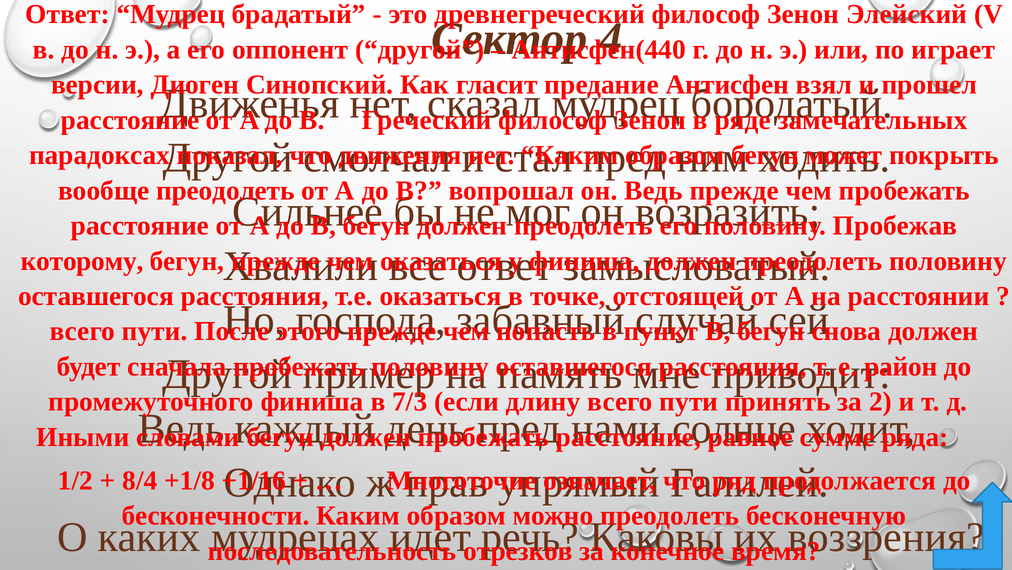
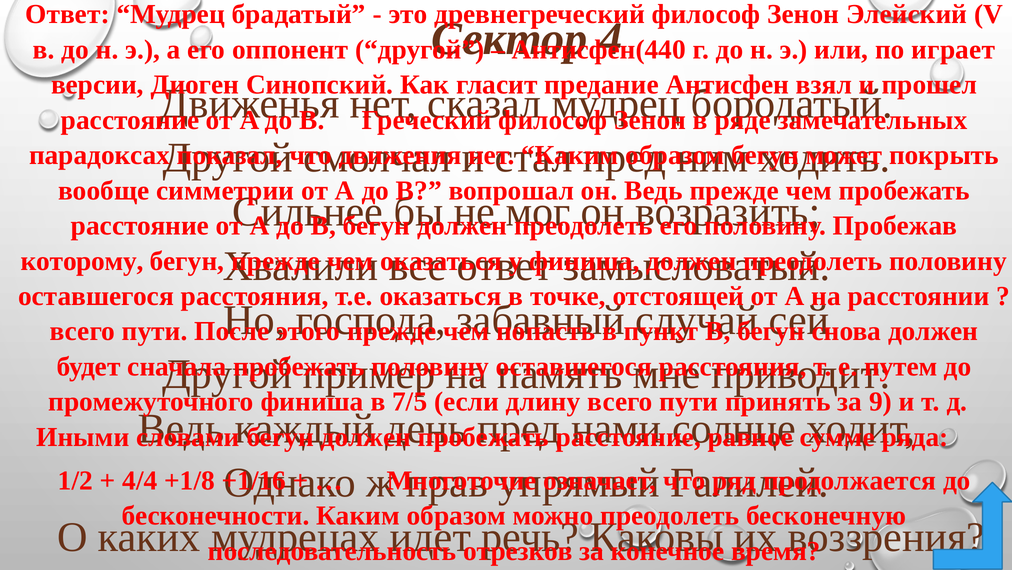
вообще преодолеть: преодолеть -> симметрии
район: район -> путем
7/3: 7/3 -> 7/5
2: 2 -> 9
8/4: 8/4 -> 4/4
